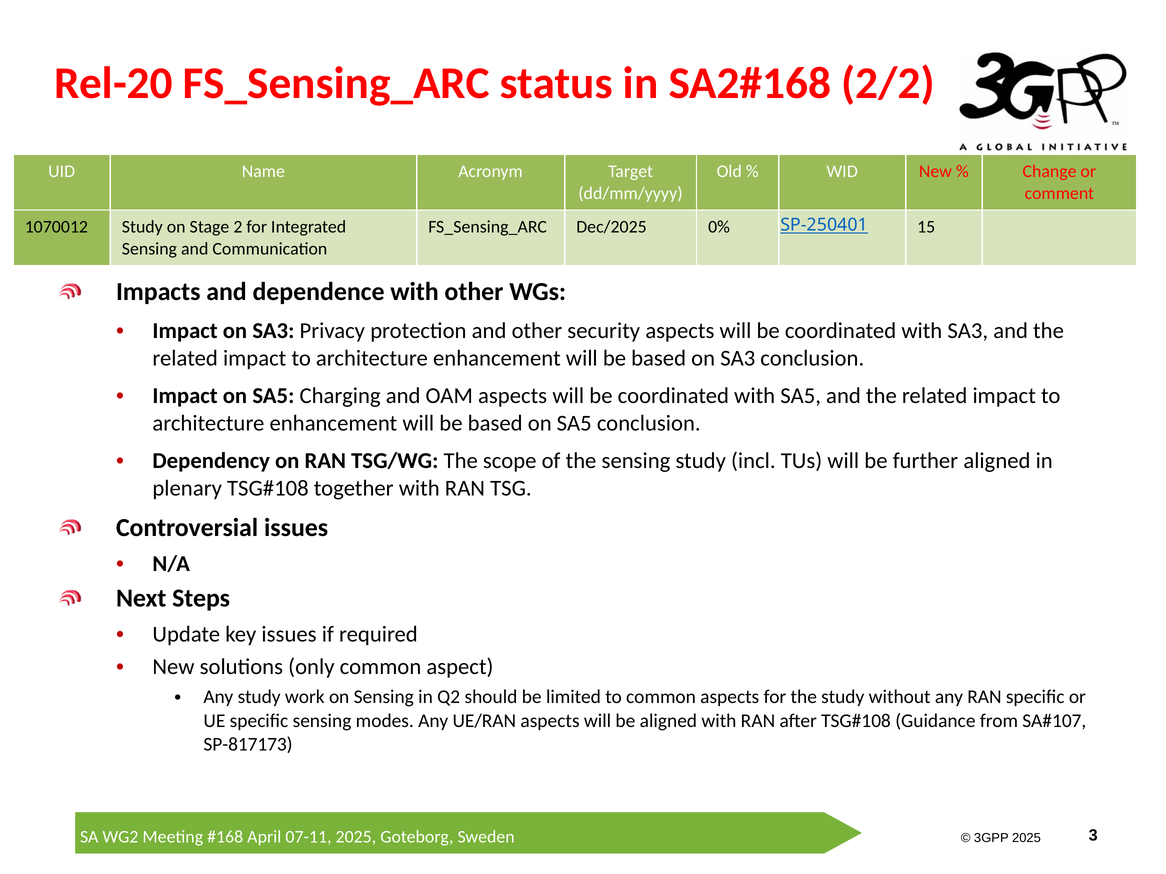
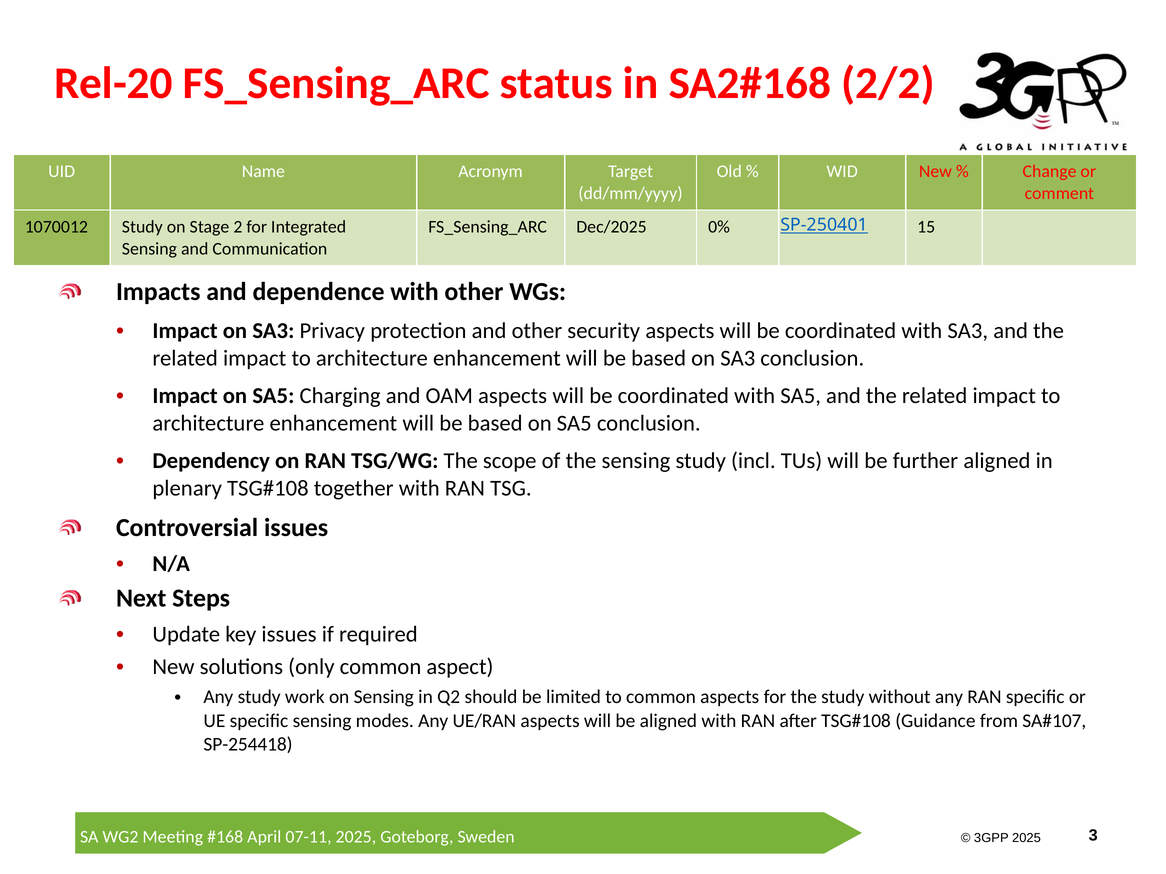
SP-817173: SP-817173 -> SP-254418
